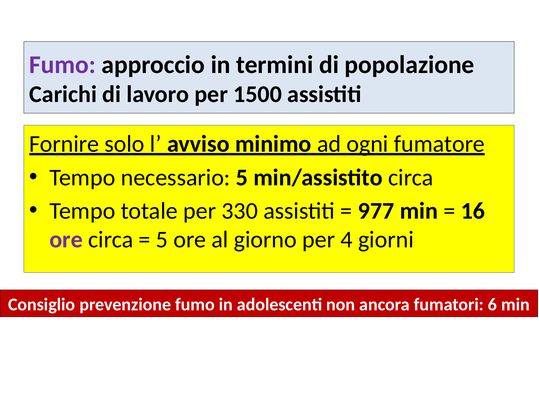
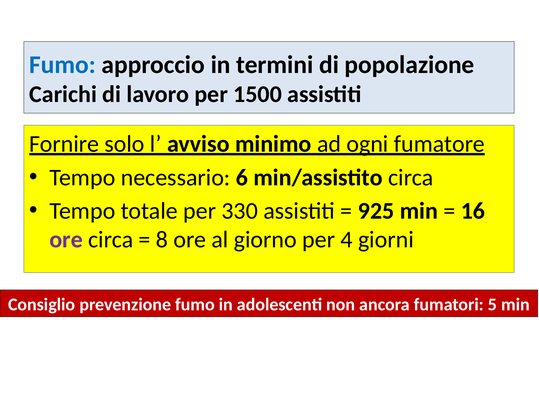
Fumo at (63, 65) colour: purple -> blue
necessario 5: 5 -> 6
977: 977 -> 925
5 at (162, 240): 5 -> 8
6: 6 -> 5
